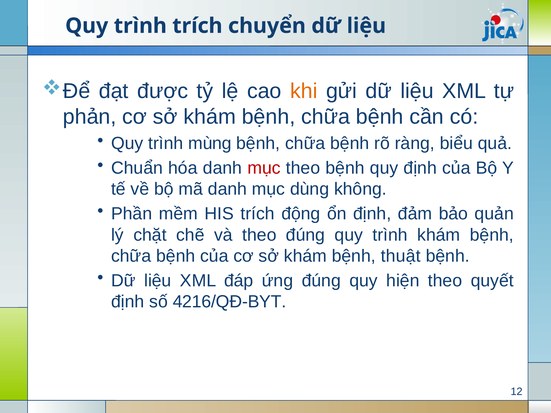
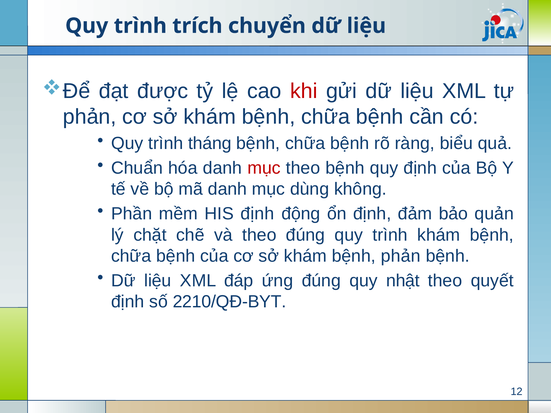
khi colour: orange -> red
mùng: mùng -> tháng
HIS trích: trích -> định
bệnh thuật: thuật -> phản
hiện: hiện -> nhật
4216/QĐ-BYT: 4216/QĐ-BYT -> 2210/QĐ-BYT
